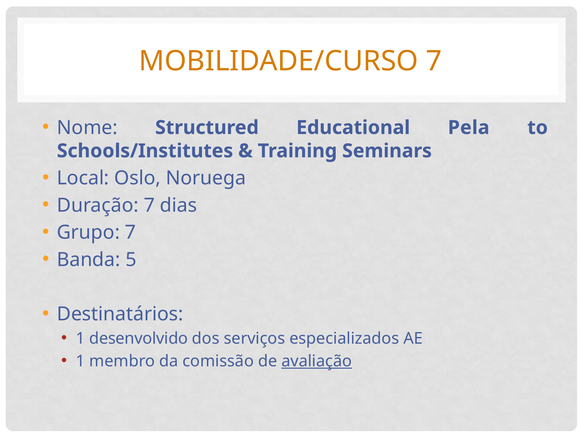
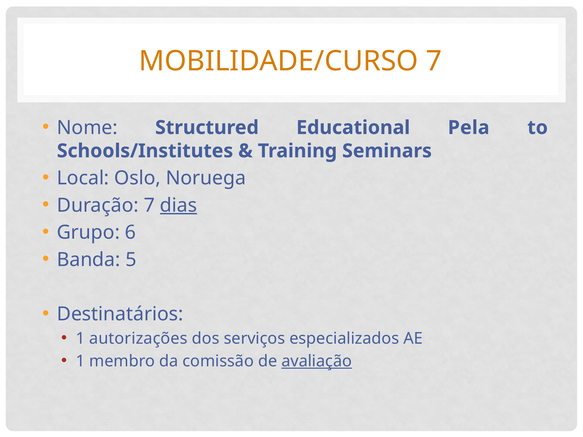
dias underline: none -> present
Grupo 7: 7 -> 6
desenvolvido: desenvolvido -> autorizações
